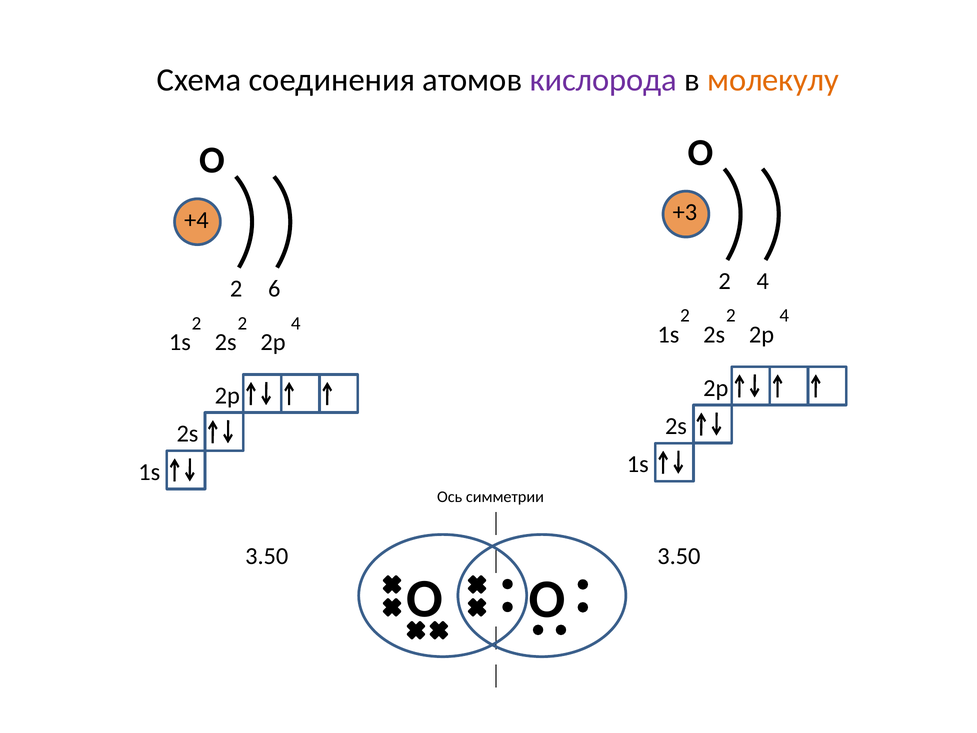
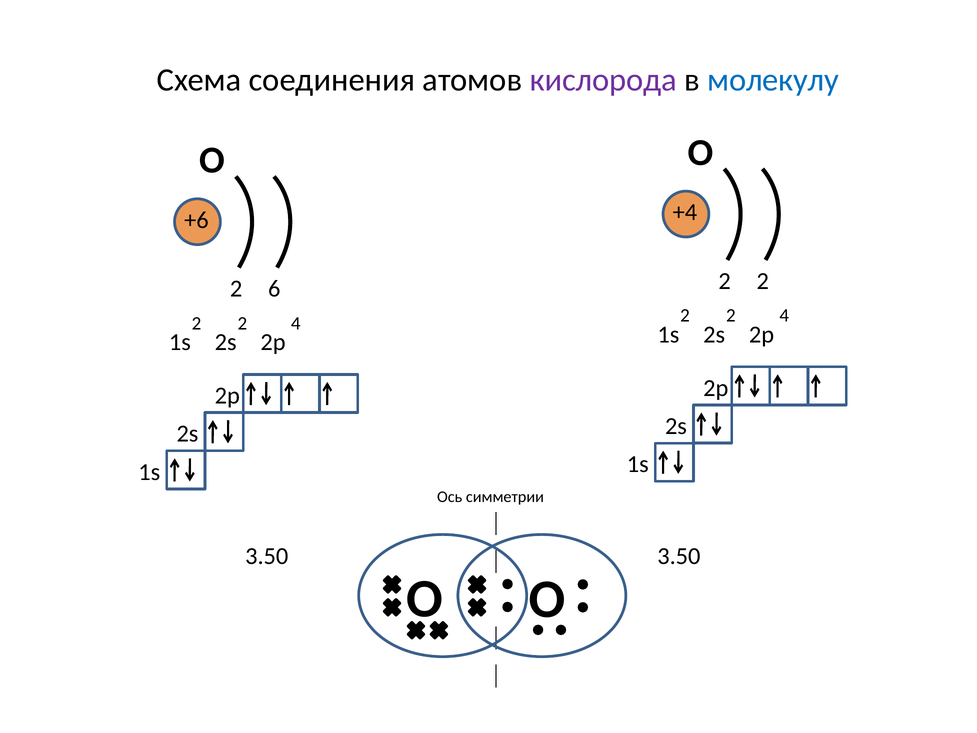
молекулу colour: orange -> blue
+3: +3 -> +4
+4: +4 -> +6
4 at (763, 281): 4 -> 2
